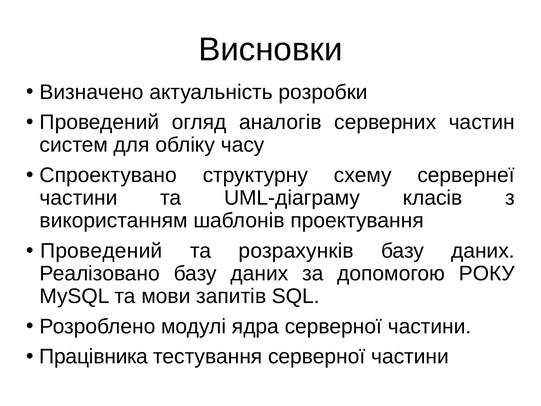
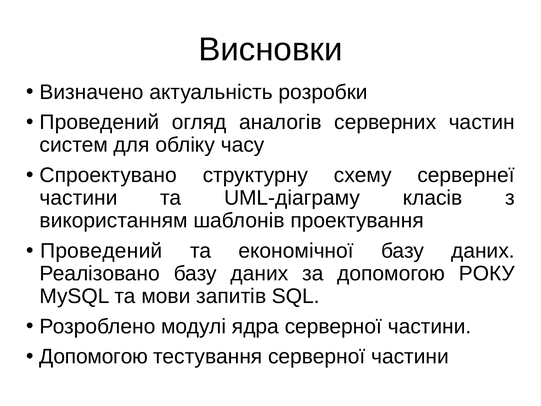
розрахунків: розрахунків -> економічної
Працівника at (94, 356): Працівника -> Допомогою
